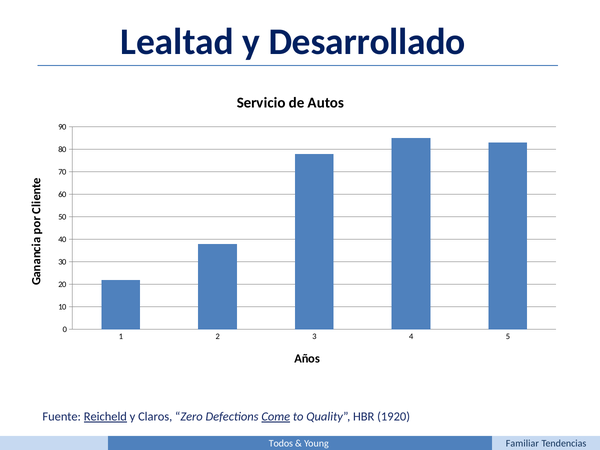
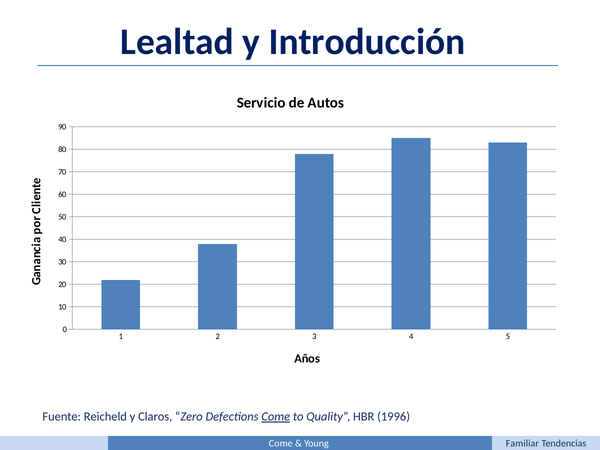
Desarrollado: Desarrollado -> Introducción
Reicheld underline: present -> none
1920: 1920 -> 1996
Todos at (281, 444): Todos -> Come
